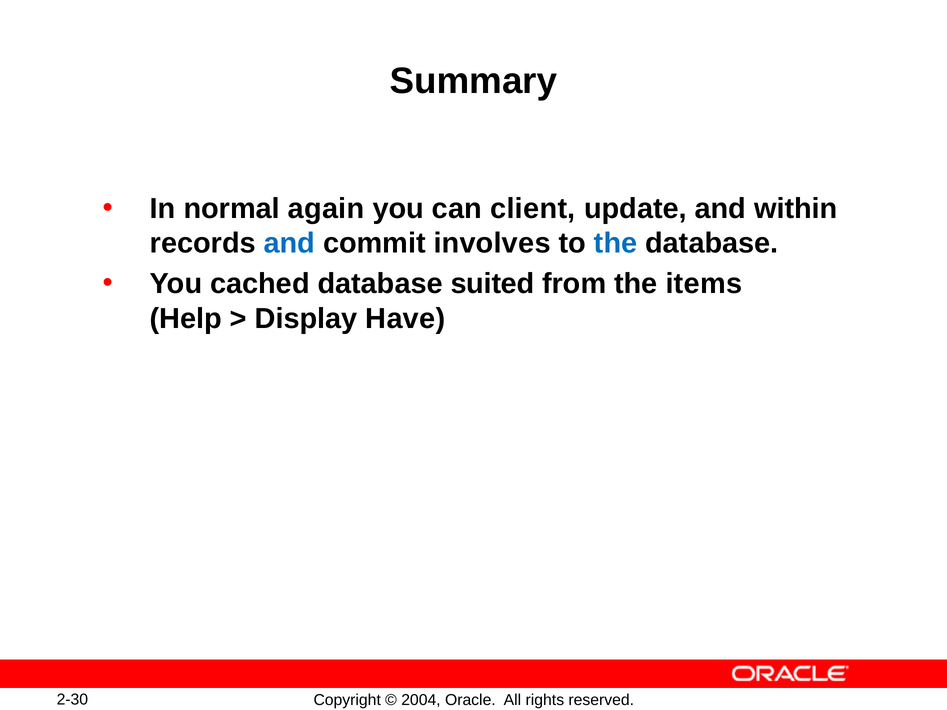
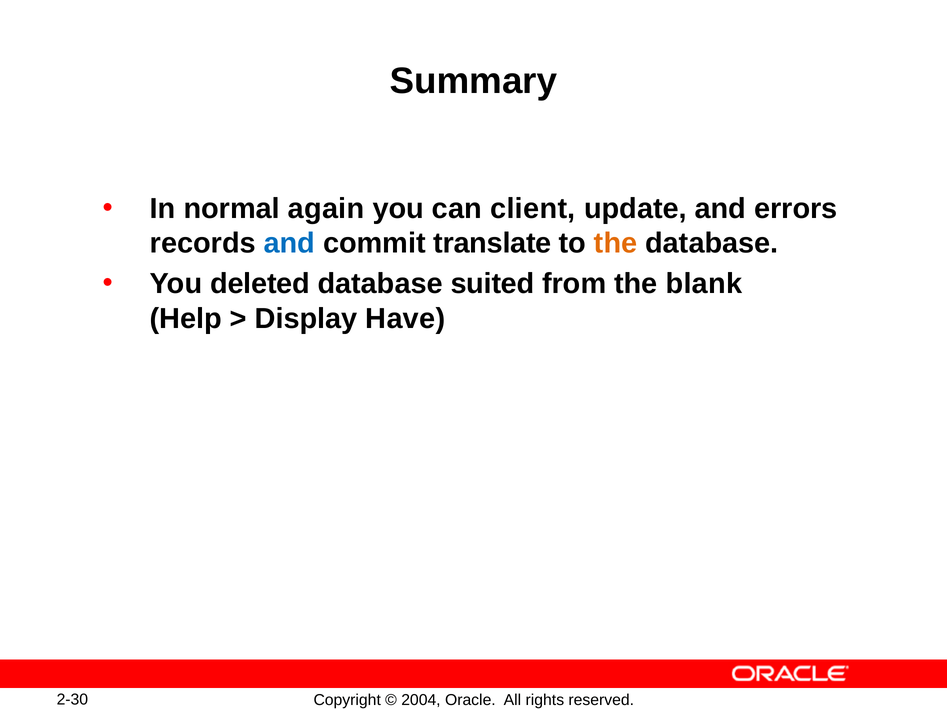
within: within -> errors
involves: involves -> translate
the at (616, 243) colour: blue -> orange
cached: cached -> deleted
items: items -> blank
